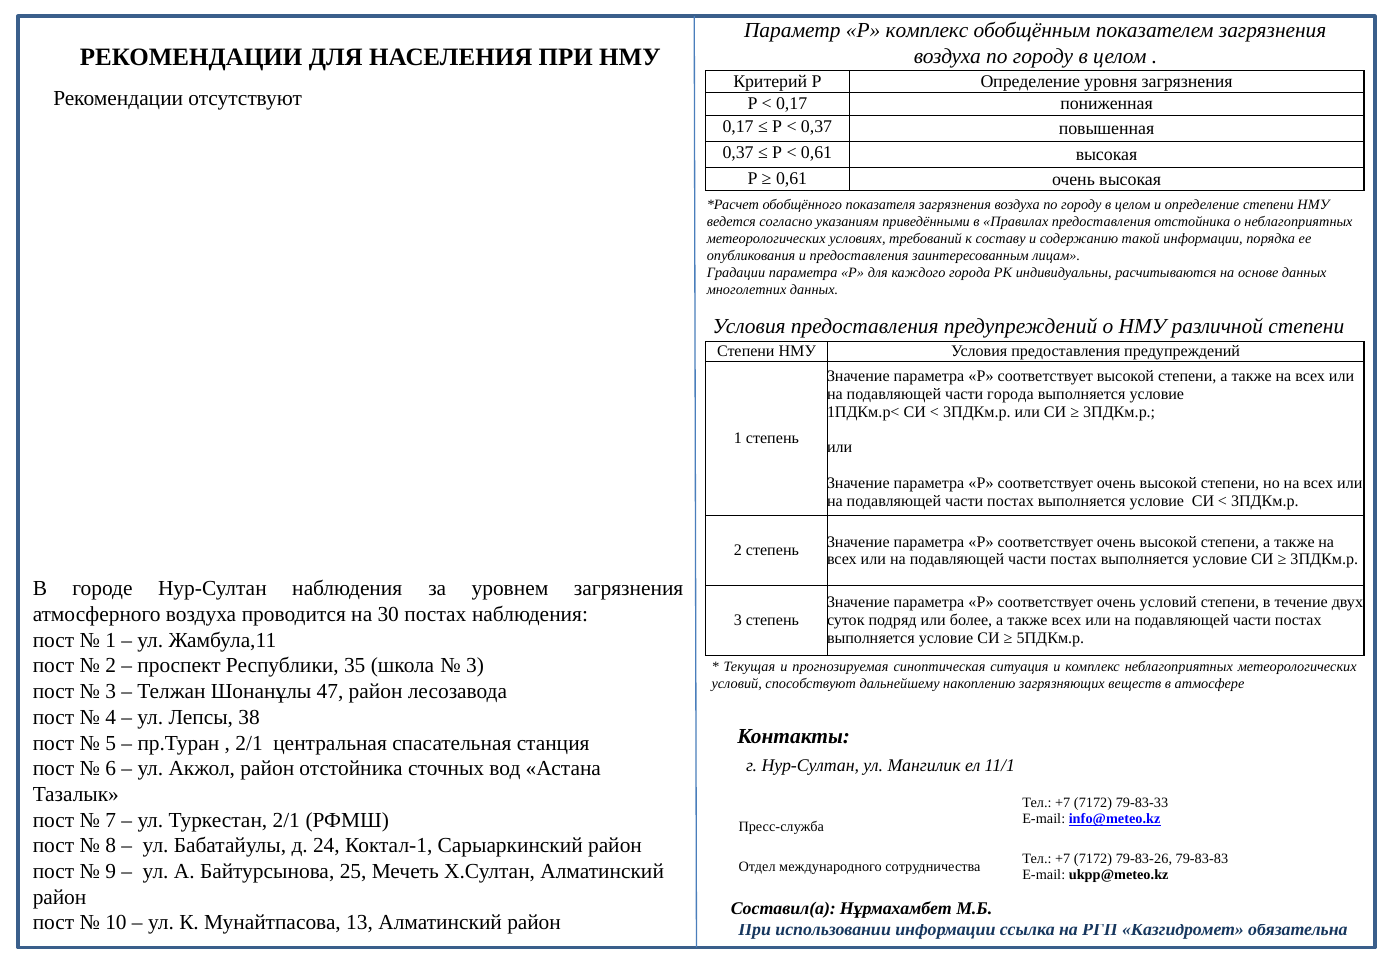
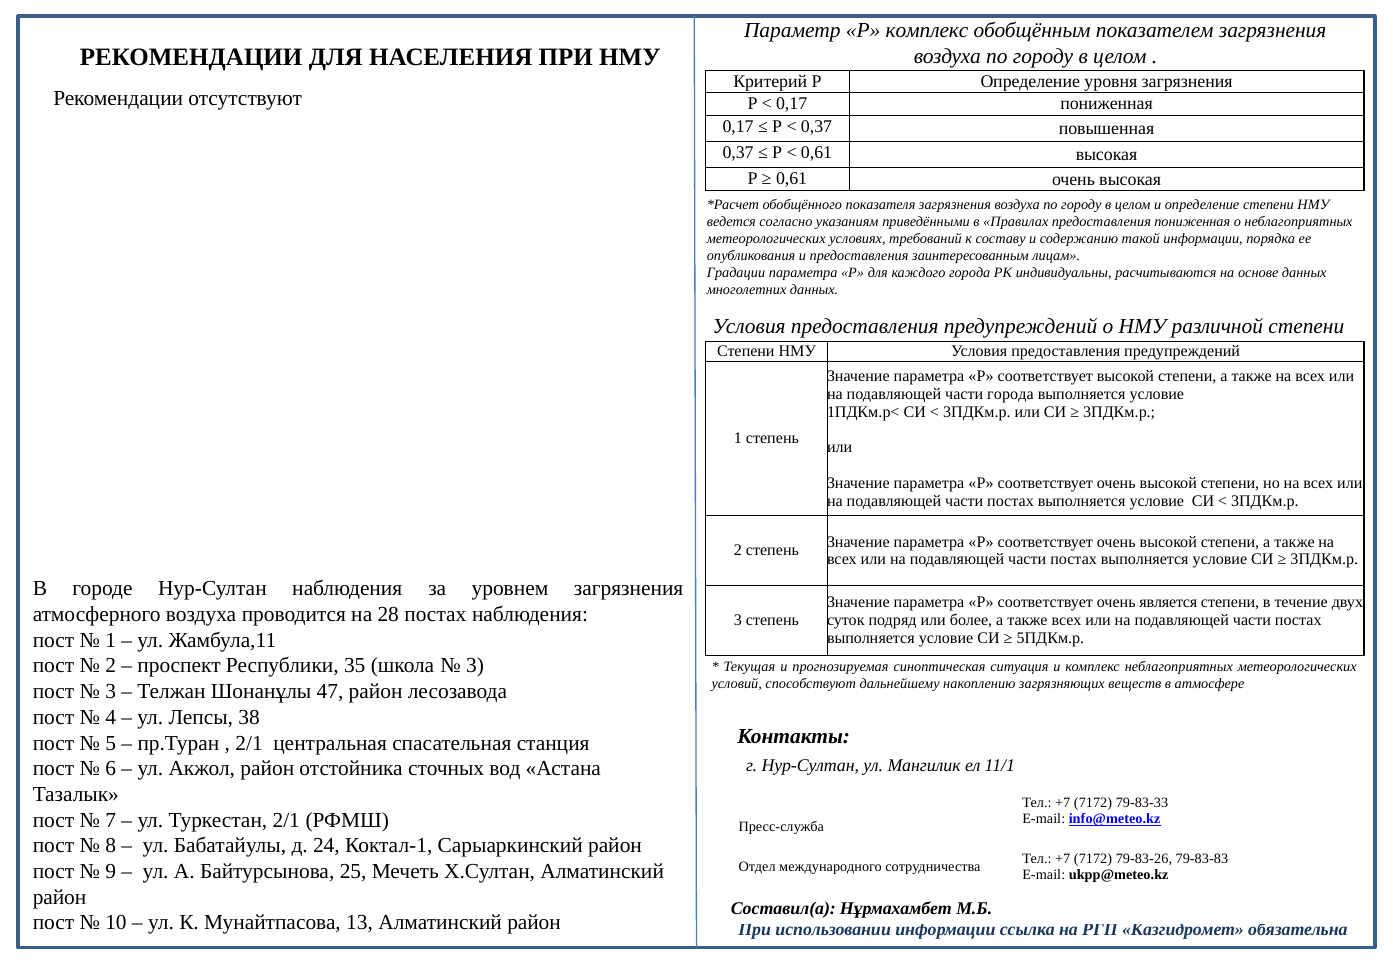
предоставления отстойника: отстойника -> пониженная
очень условий: условий -> является
30: 30 -> 28
